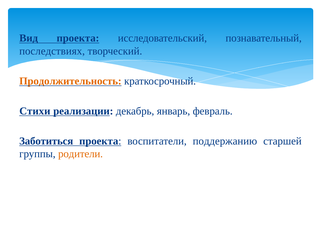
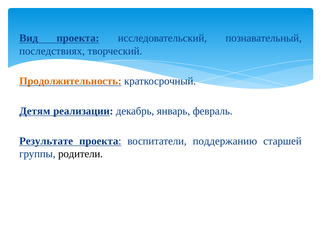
Стихи: Стихи -> Детям
Заботиться: Заботиться -> Результате
родители colour: orange -> black
